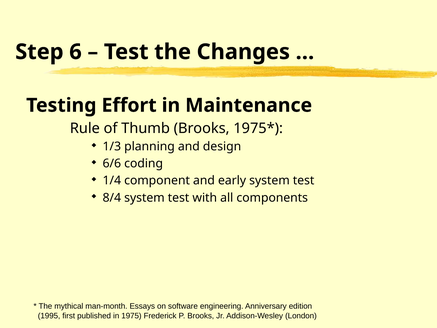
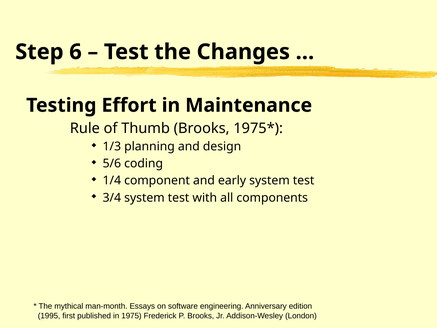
6/6: 6/6 -> 5/6
8/4: 8/4 -> 3/4
